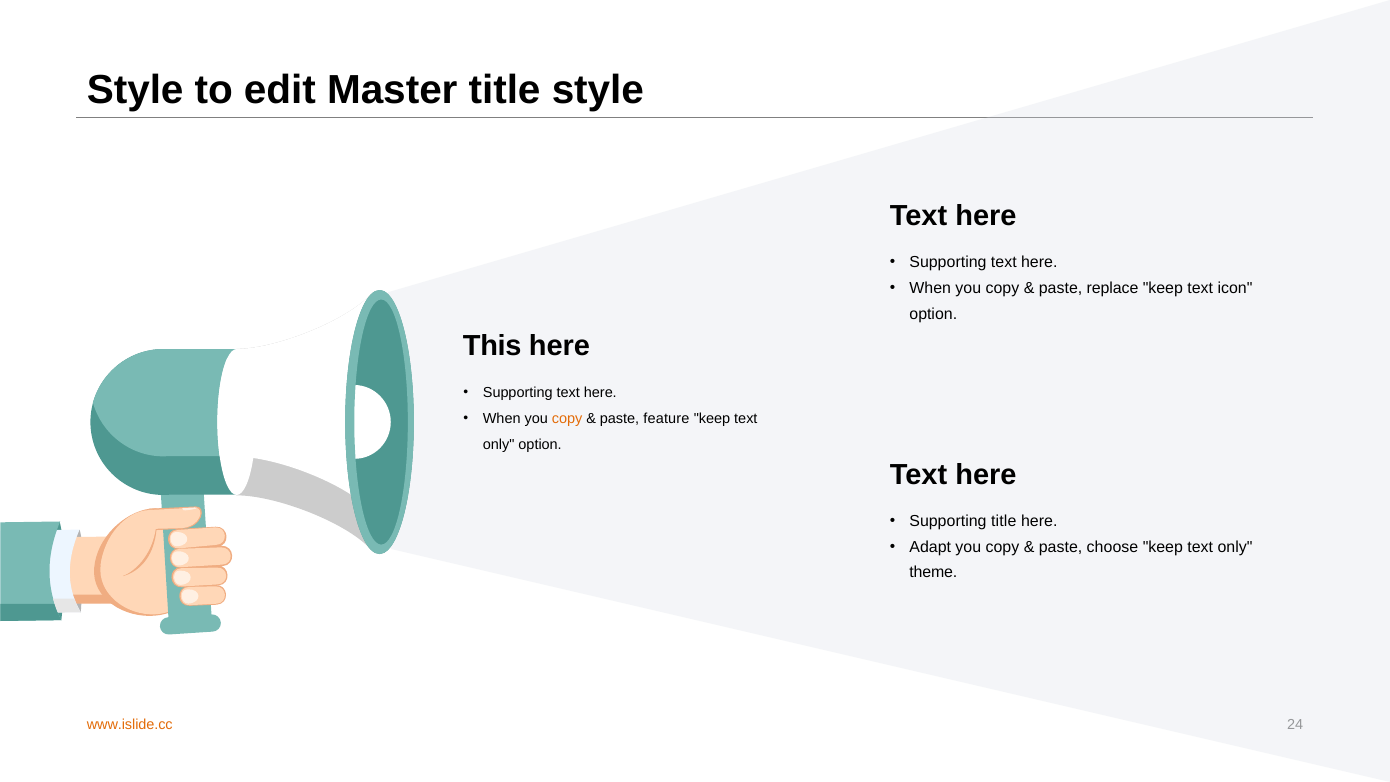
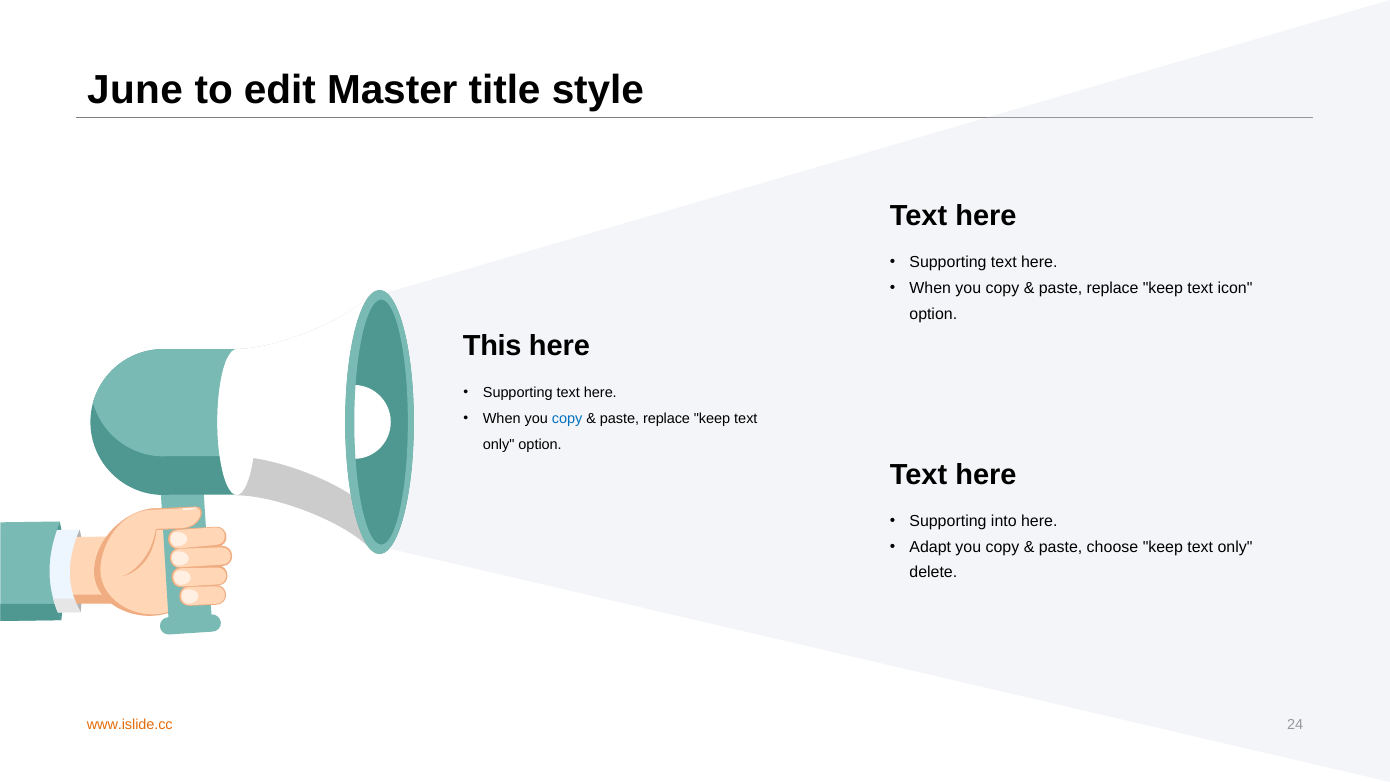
Style at (135, 90): Style -> June
copy at (567, 419) colour: orange -> blue
feature at (666, 419): feature -> replace
Supporting title: title -> into
theme: theme -> delete
